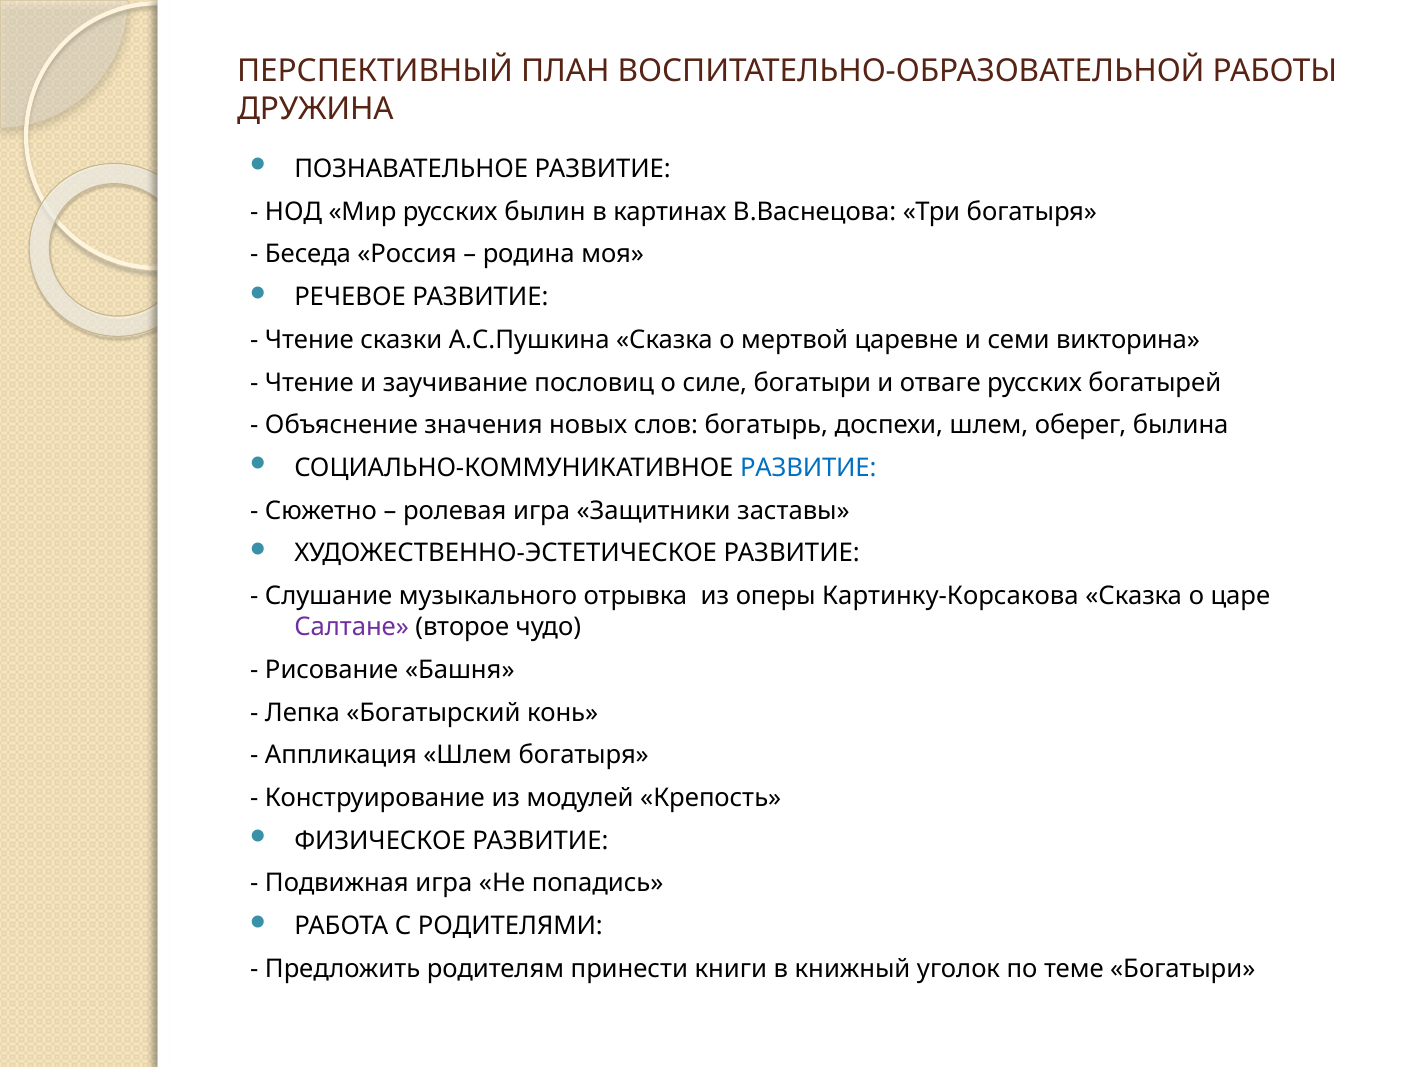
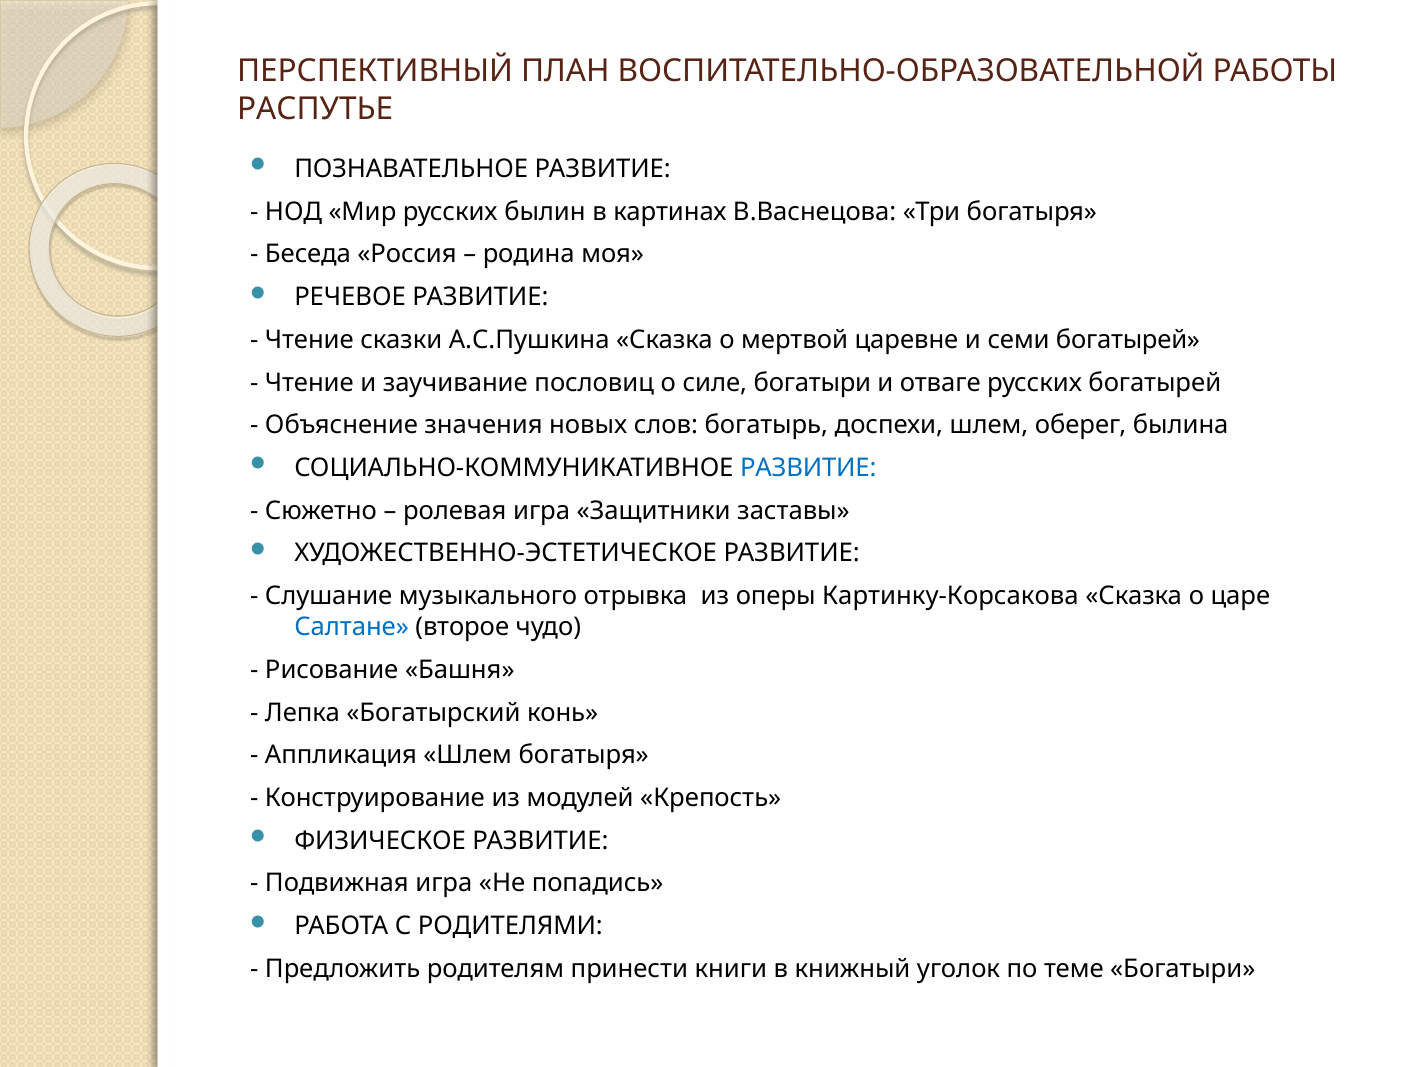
ДРУЖИНА: ДРУЖИНА -> РАСПУТЬЕ
семи викторина: викторина -> богатырей
Салтане colour: purple -> blue
